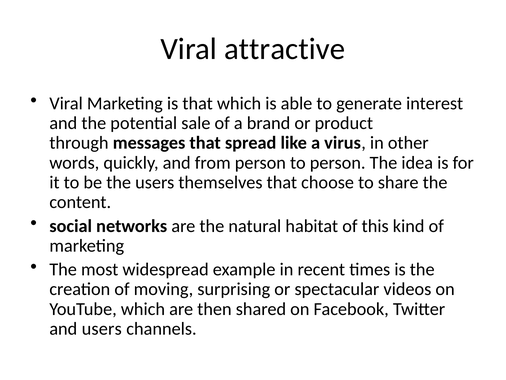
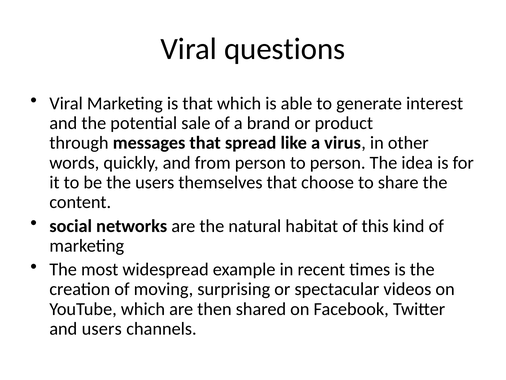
attractive: attractive -> questions
